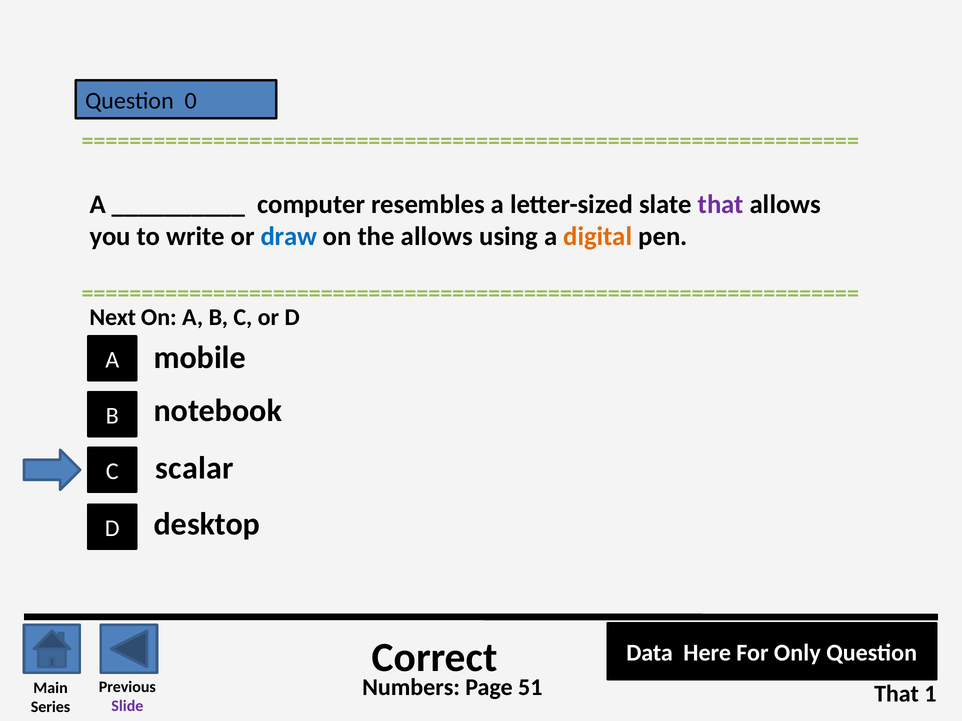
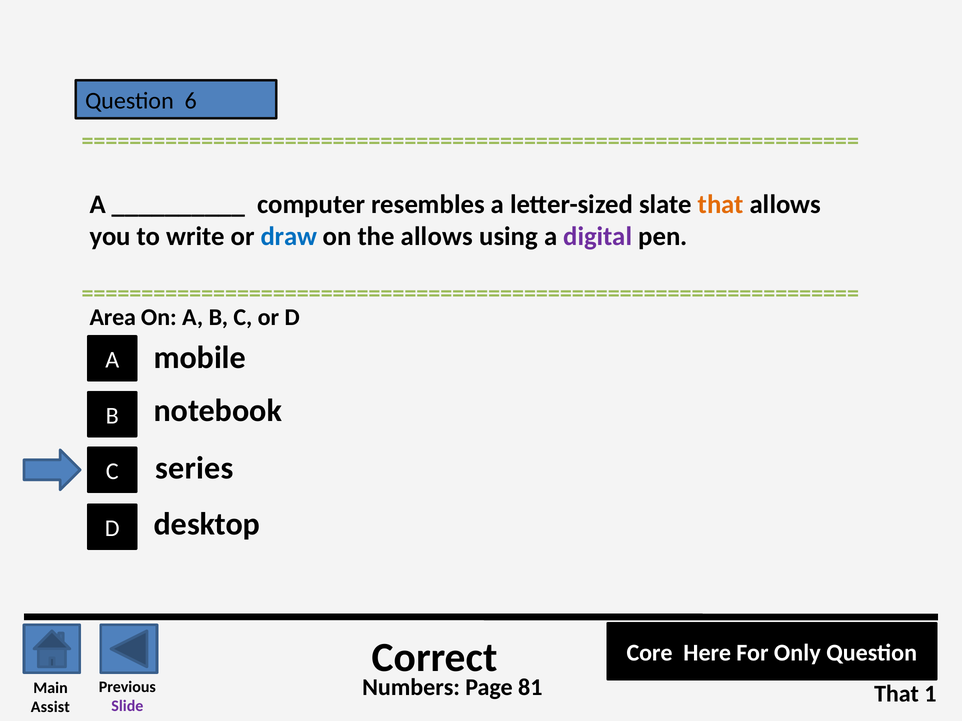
0: 0 -> 6
that at (721, 205) colour: purple -> orange
digital colour: orange -> purple
Next: Next -> Area
scalar: scalar -> series
Data: Data -> Core
51: 51 -> 81
Series: Series -> Assist
